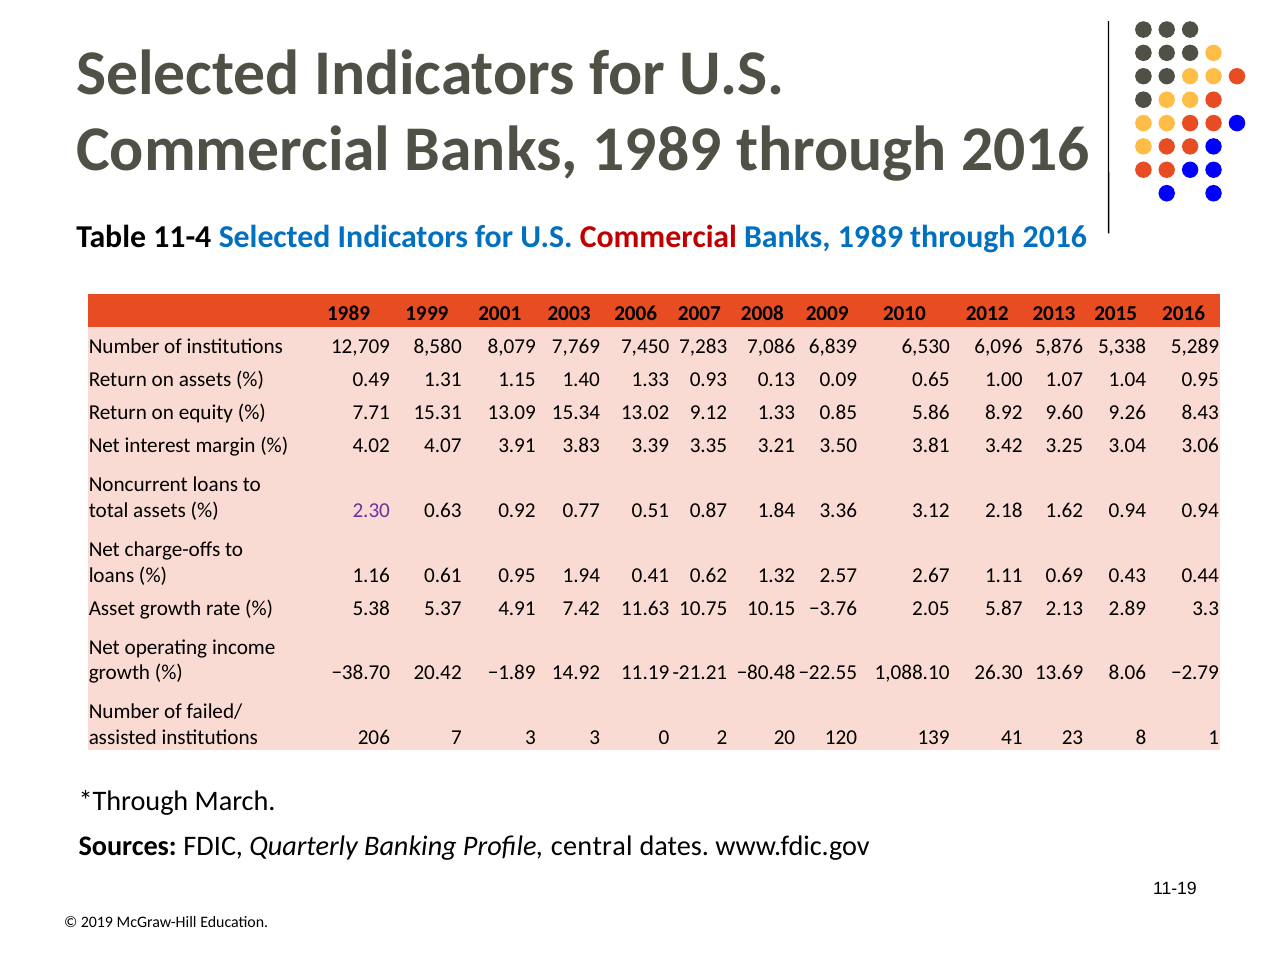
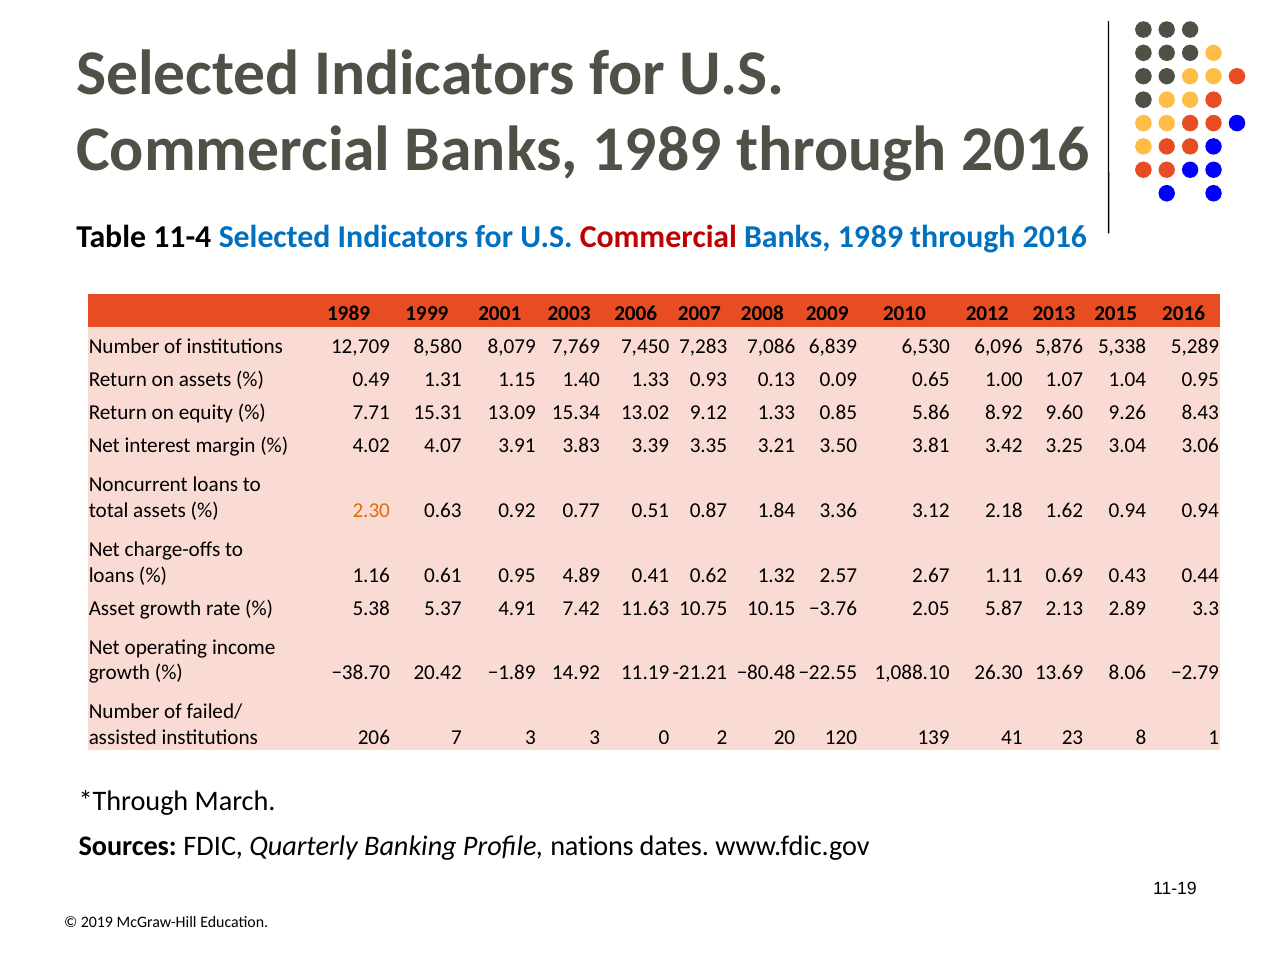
2.30 colour: purple -> orange
1.94: 1.94 -> 4.89
central: central -> nations
